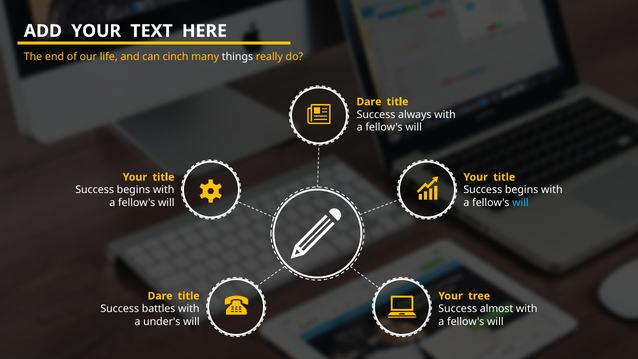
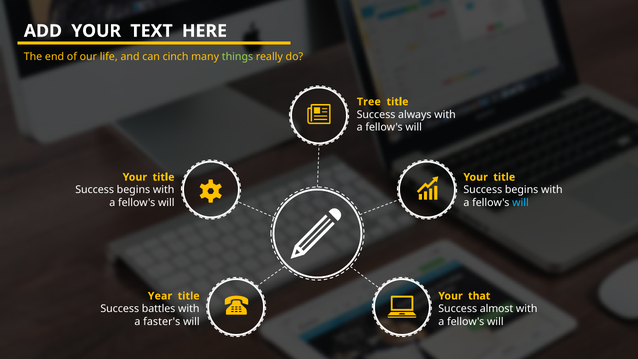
things colour: white -> light green
Dare at (369, 102): Dare -> Tree
Dare at (160, 296): Dare -> Year
tree: tree -> that
under's: under's -> faster's
